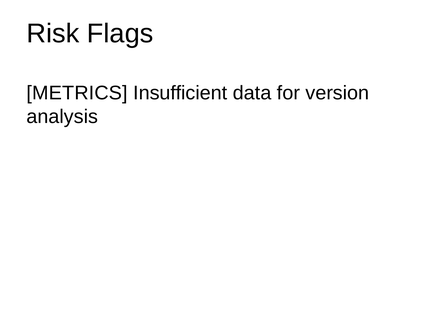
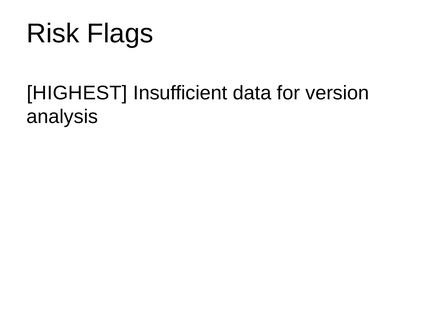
METRICS: METRICS -> HIGHEST
